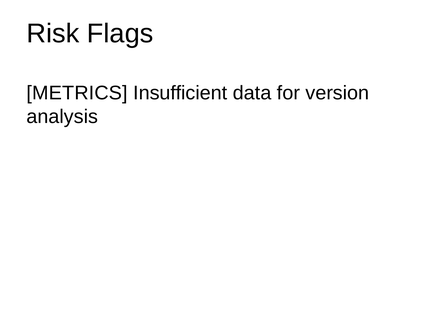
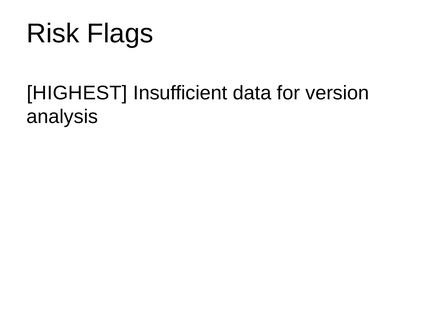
METRICS: METRICS -> HIGHEST
